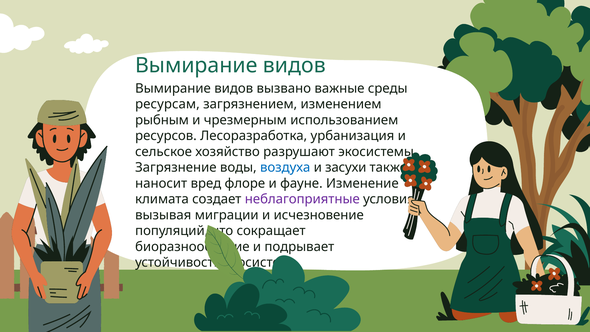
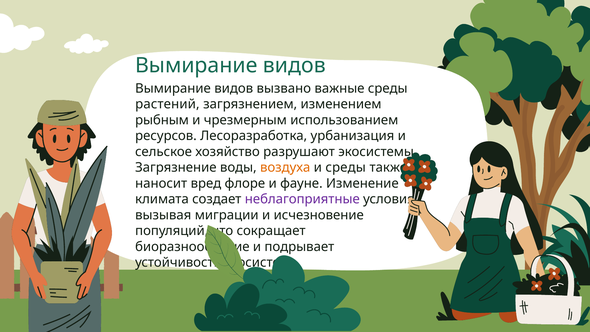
ресурсам: ресурсам -> растений
воздуха colour: blue -> orange
и засухи: засухи -> среды
